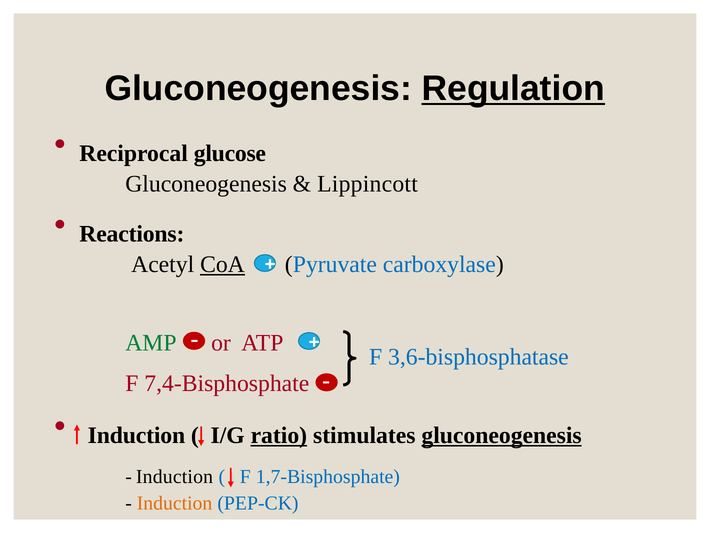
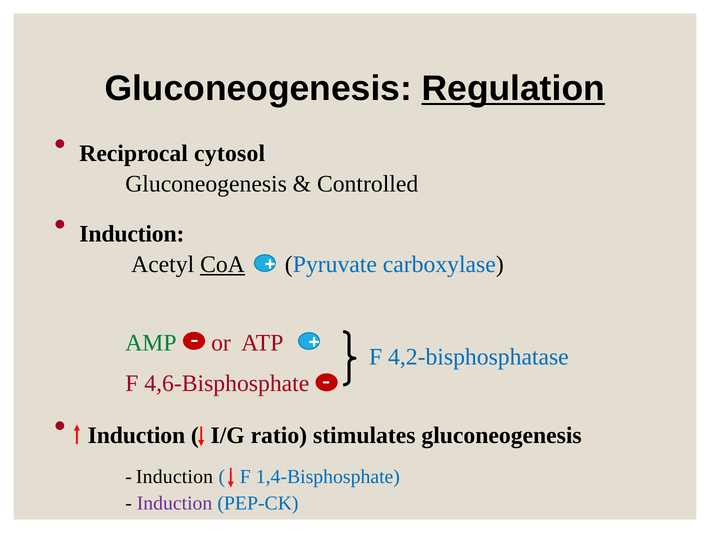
glucose: glucose -> cytosol
Lippincott: Lippincott -> Controlled
Reactions at (132, 234): Reactions -> Induction
3,6-bisphosphatase: 3,6-bisphosphatase -> 4,2-bisphosphatase
7,4-Bisphosphate: 7,4-Bisphosphate -> 4,6-Bisphosphate
ratio underline: present -> none
gluconeogenesis at (502, 435) underline: present -> none
1,7-Bisphosphate: 1,7-Bisphosphate -> 1,4-Bisphosphate
Induction at (175, 503) colour: orange -> purple
